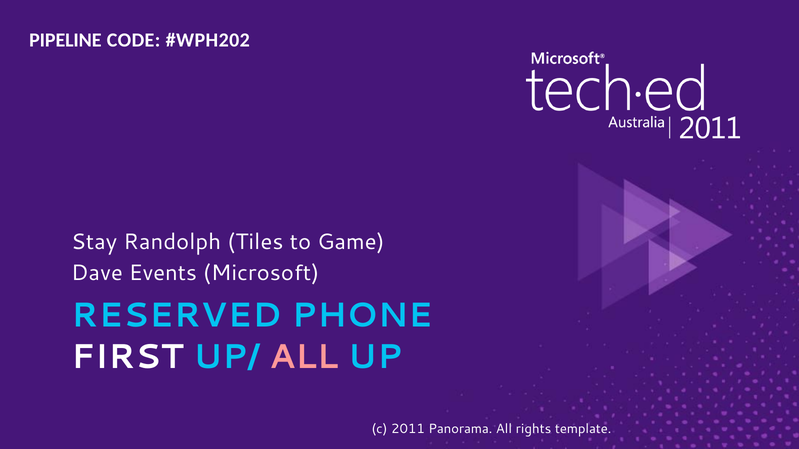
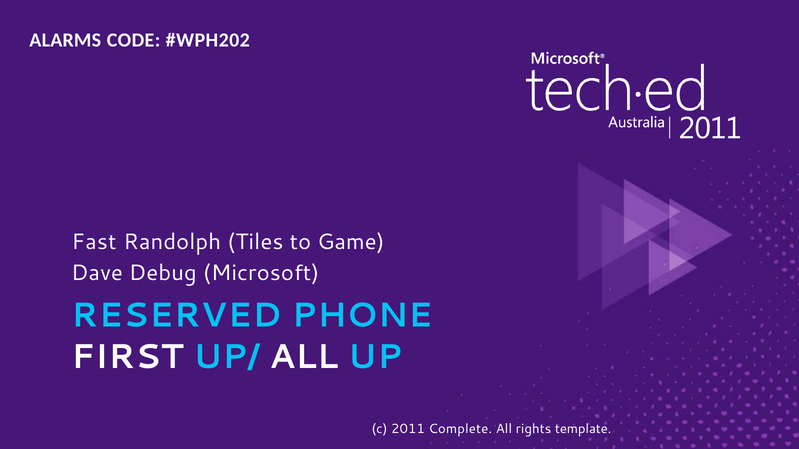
PIPELINE: PIPELINE -> ALARMS
Stay: Stay -> Fast
Events: Events -> Debug
ALL at (304, 357) colour: pink -> white
Panorama: Panorama -> Complete
